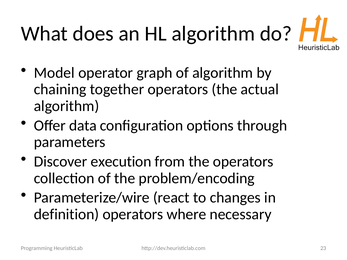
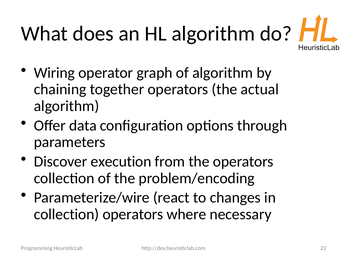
Model: Model -> Wiring
definition at (66, 214): definition -> collection
